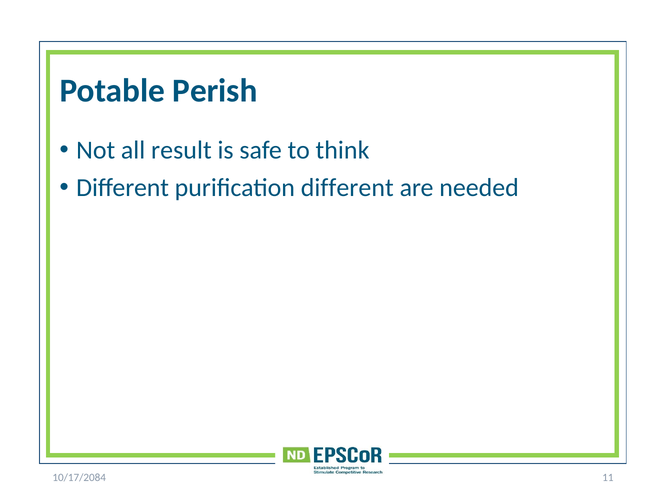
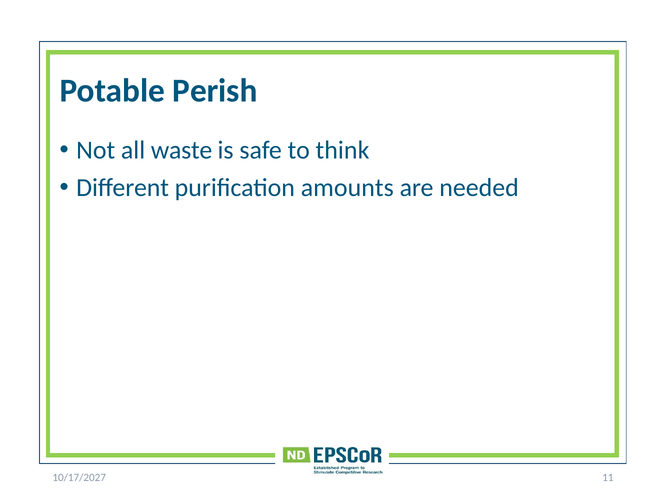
result: result -> waste
purification different: different -> amounts
10/17/2084: 10/17/2084 -> 10/17/2027
